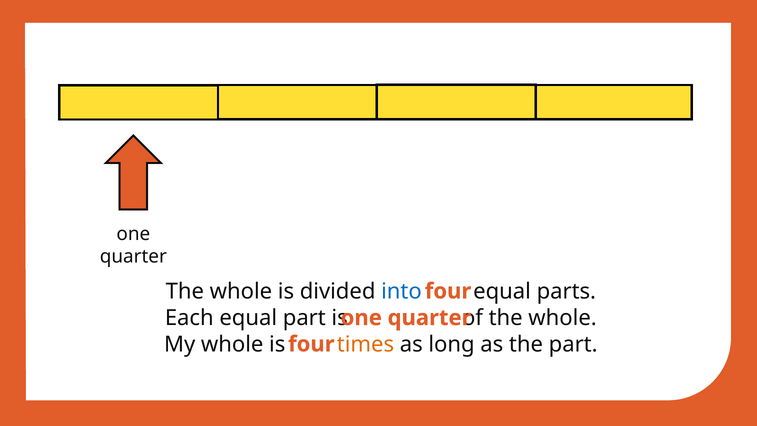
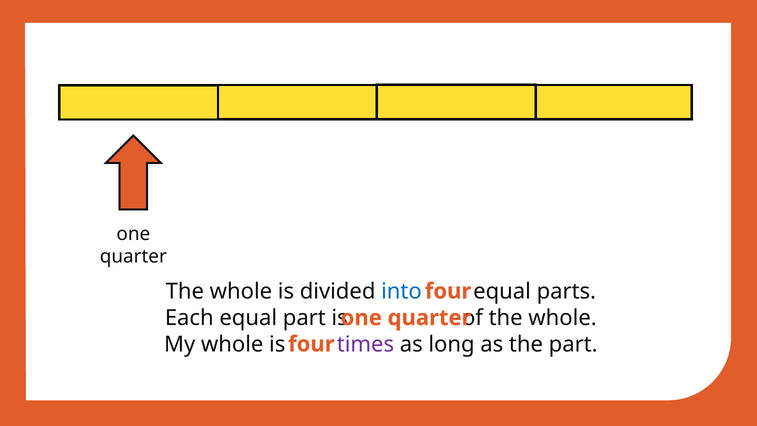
times colour: orange -> purple
